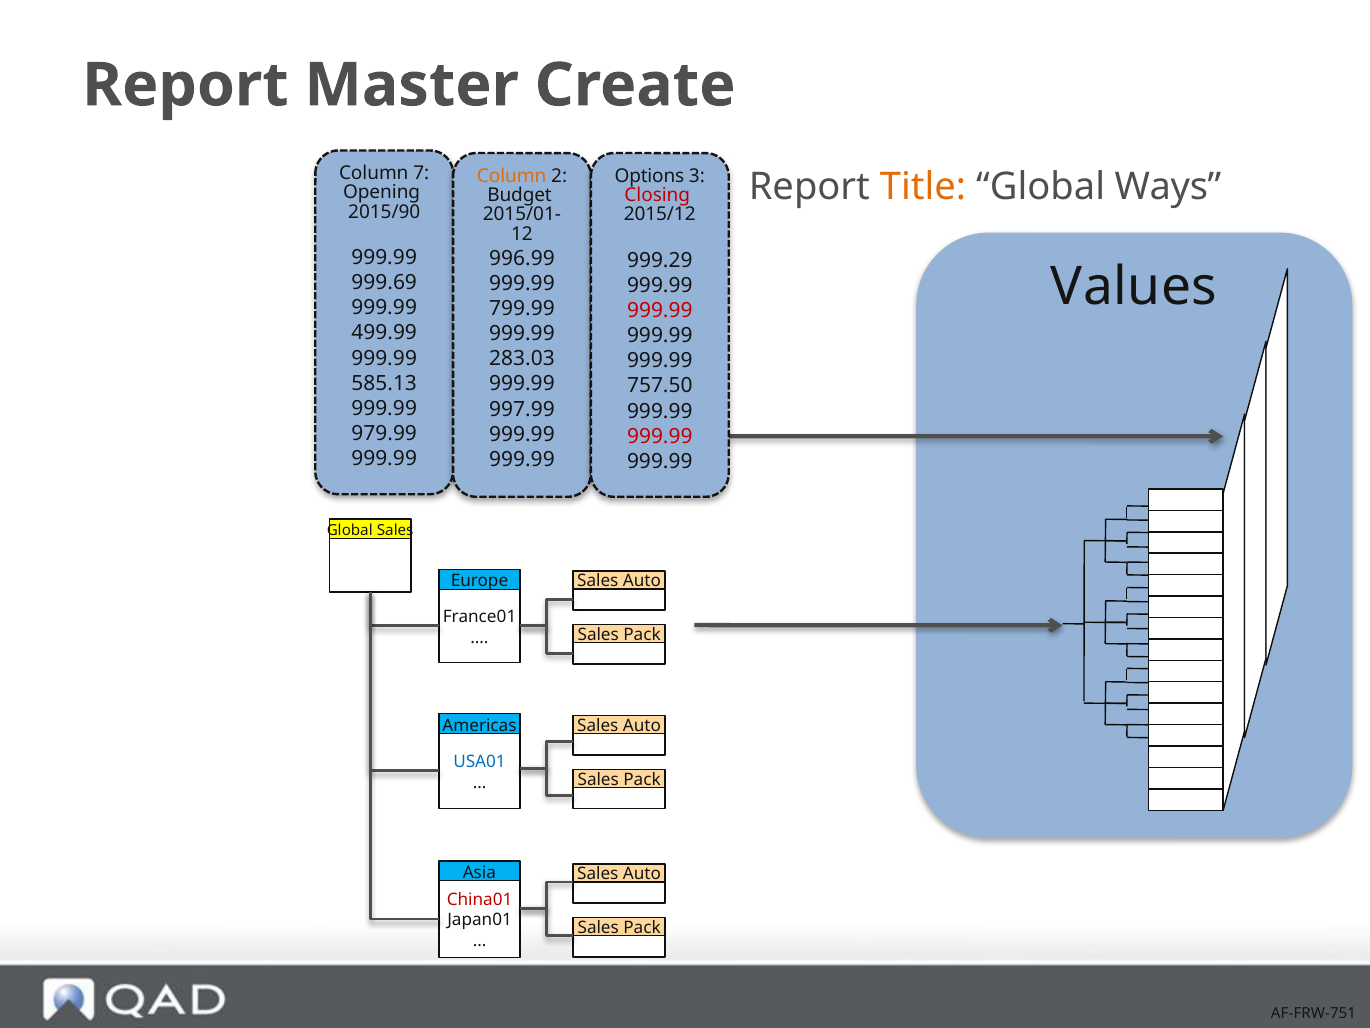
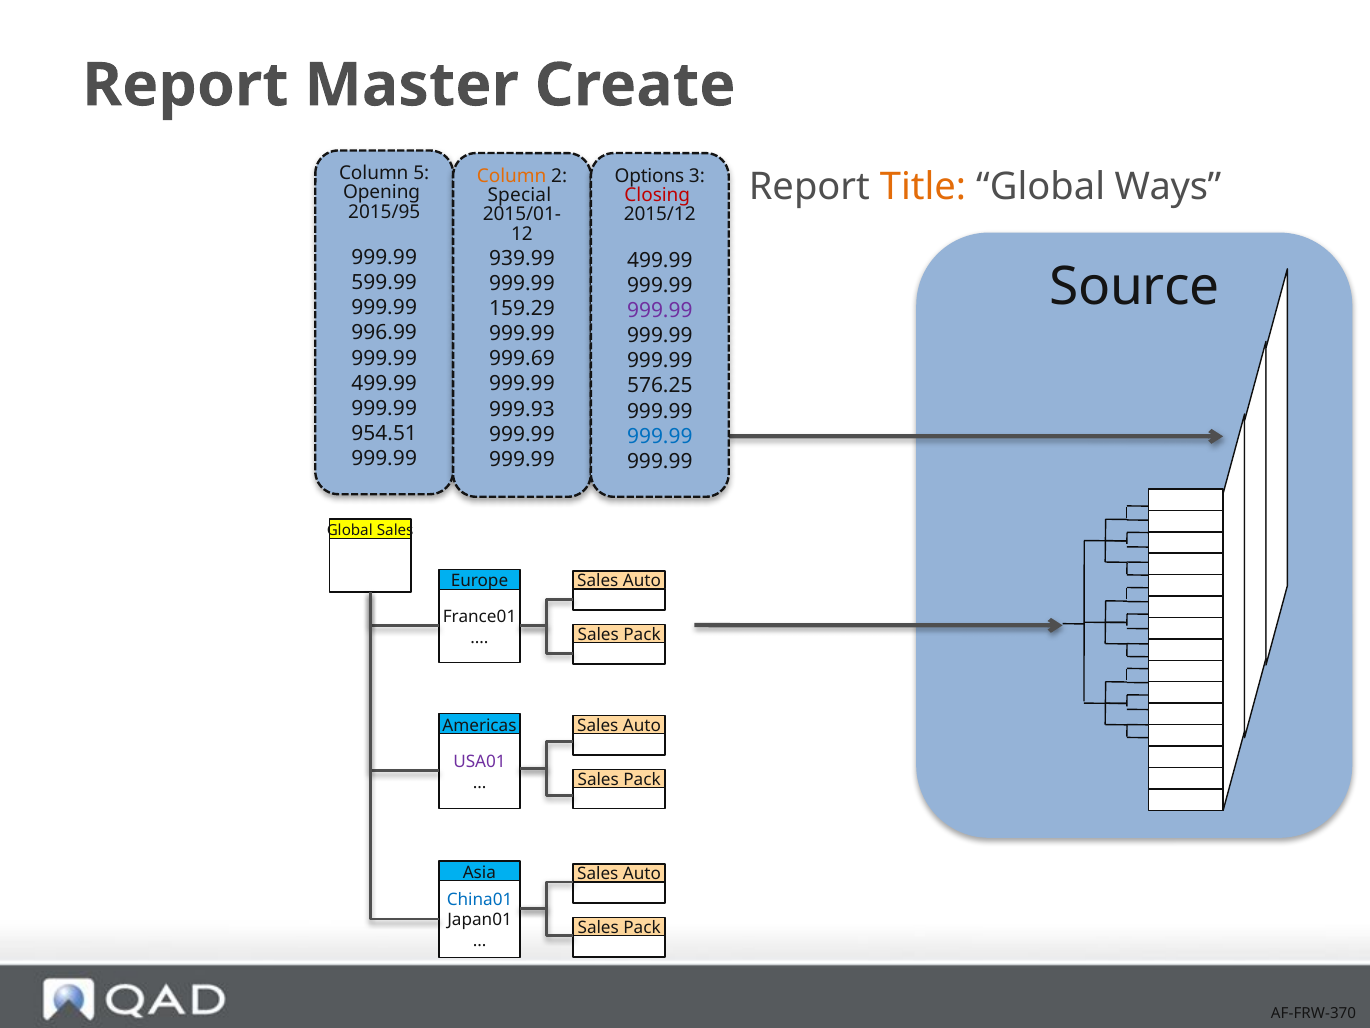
7: 7 -> 5
Budget: Budget -> Special
2015/90: 2015/90 -> 2015/95
996.99: 996.99 -> 939.99
999.29 at (660, 260): 999.29 -> 499.99
Values: Values -> Source
999.69: 999.69 -> 599.99
799.99: 799.99 -> 159.29
999.99 at (660, 310) colour: red -> purple
499.99: 499.99 -> 996.99
283.03: 283.03 -> 999.69
585.13 at (384, 383): 585.13 -> 499.99
757.50: 757.50 -> 576.25
997.99: 997.99 -> 999.93
979.99: 979.99 -> 954.51
999.99 at (660, 436) colour: red -> blue
USA01 colour: blue -> purple
China01 colour: red -> blue
AF-FRW-751: AF-FRW-751 -> AF-FRW-370
